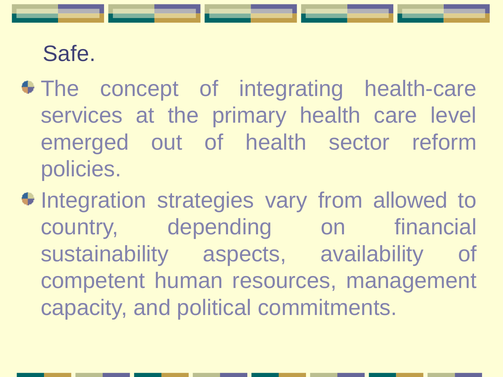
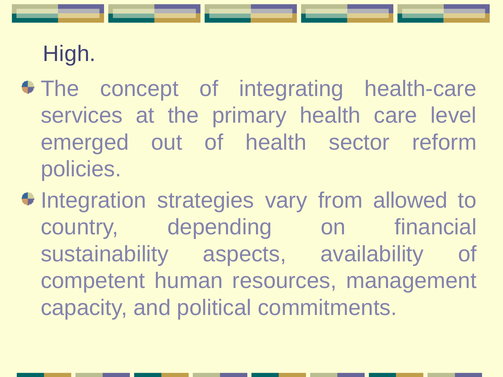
Safe: Safe -> High
